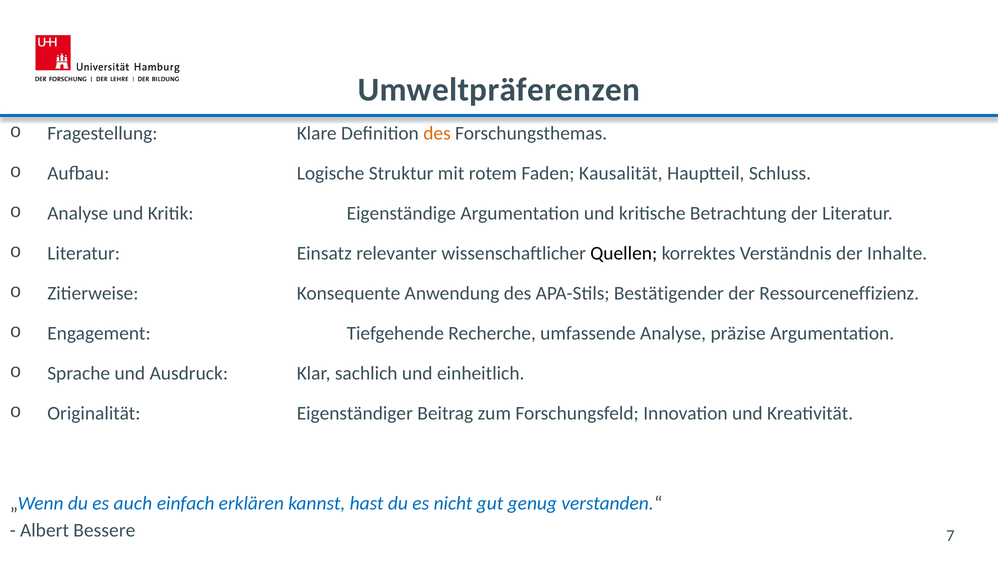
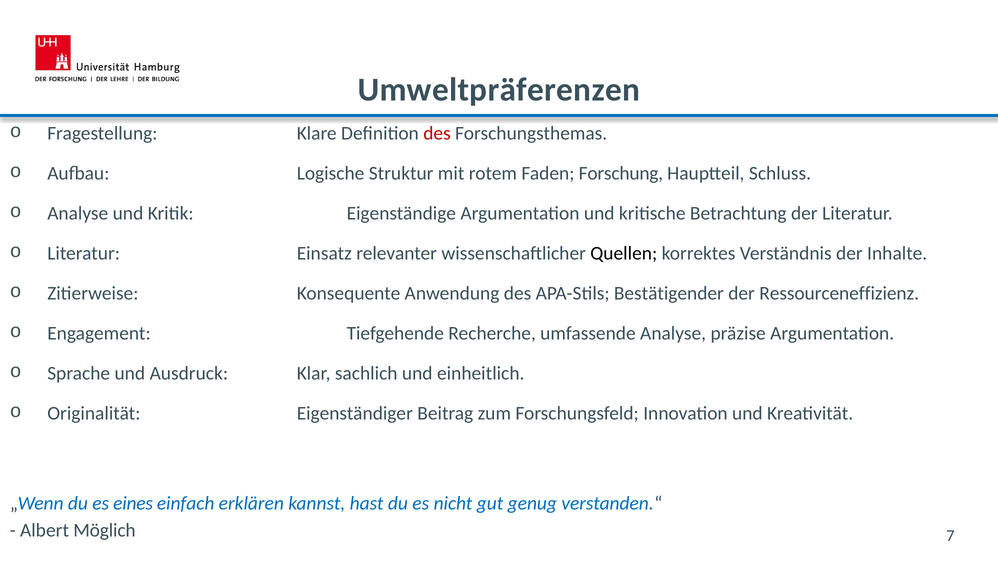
des at (437, 134) colour: orange -> red
Kausalität: Kausalität -> Forschung
auch: auch -> eines
Bessere: Bessere -> Möglich
